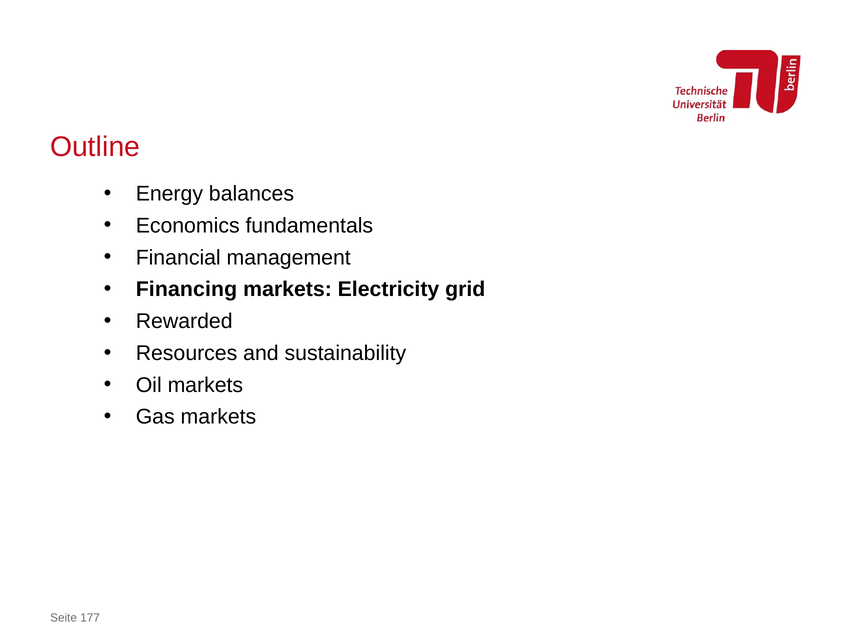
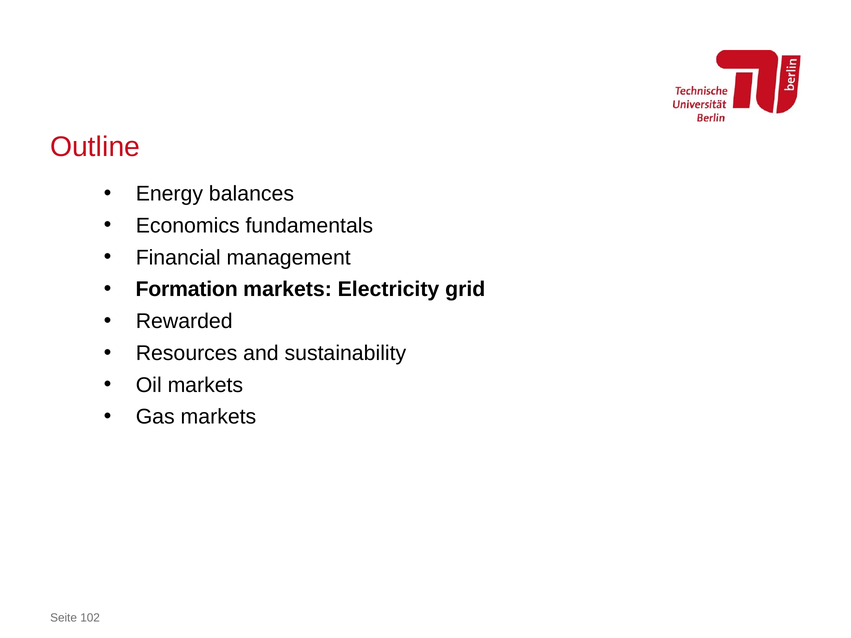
Financing: Financing -> Formation
177: 177 -> 102
